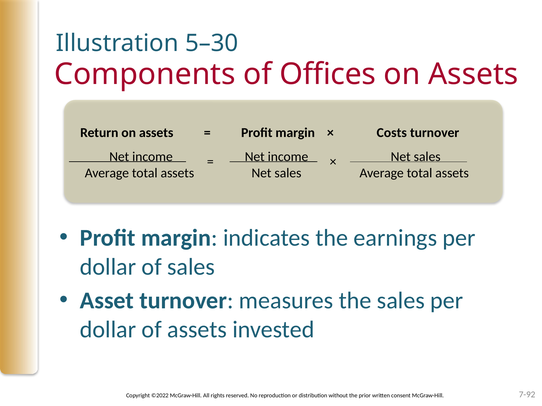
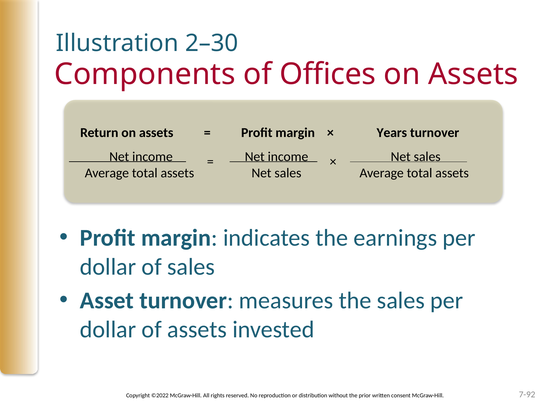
5–30: 5–30 -> 2–30
Costs: Costs -> Years
